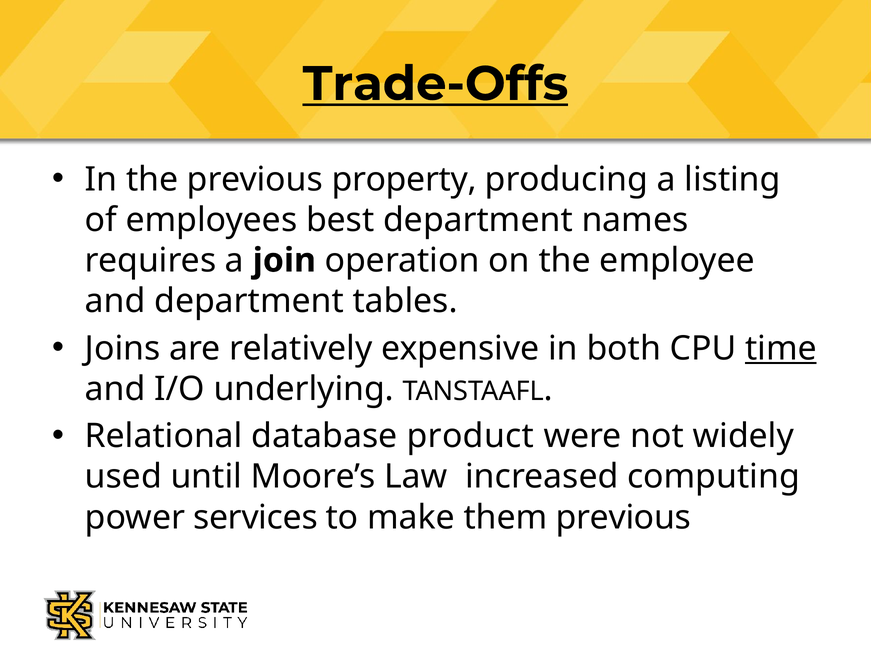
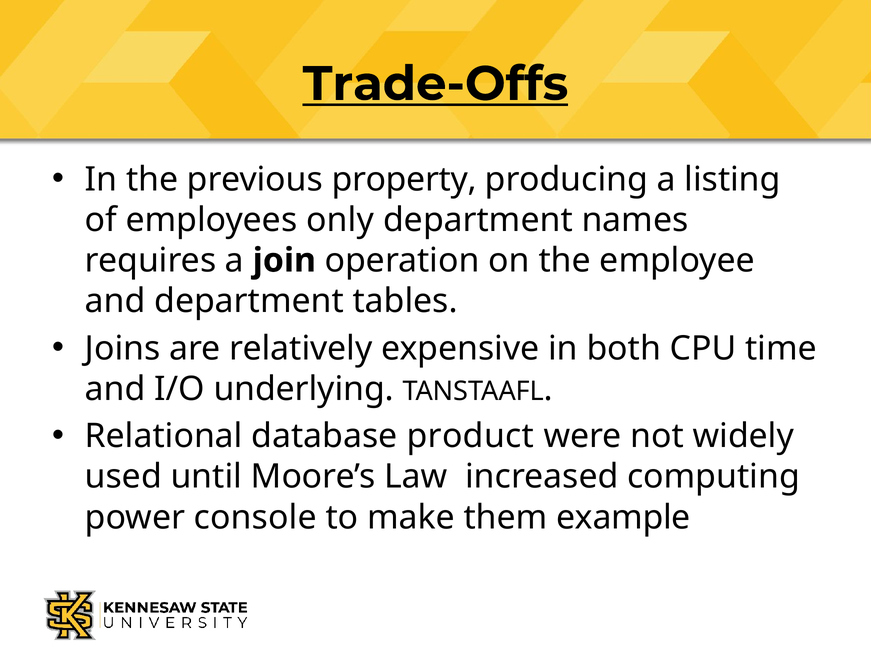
best: best -> only
time underline: present -> none
services: services -> console
them previous: previous -> example
